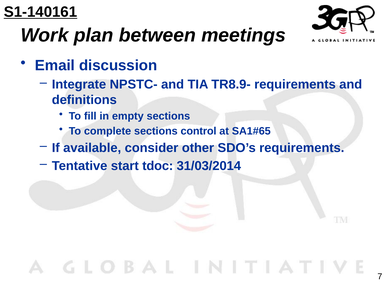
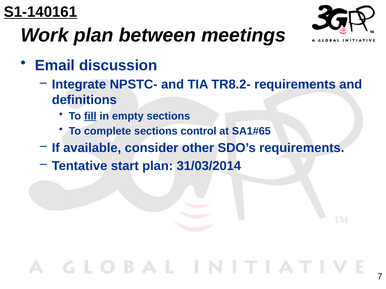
TR8.9-: TR8.9- -> TR8.2-
fill underline: none -> present
start tdoc: tdoc -> plan
